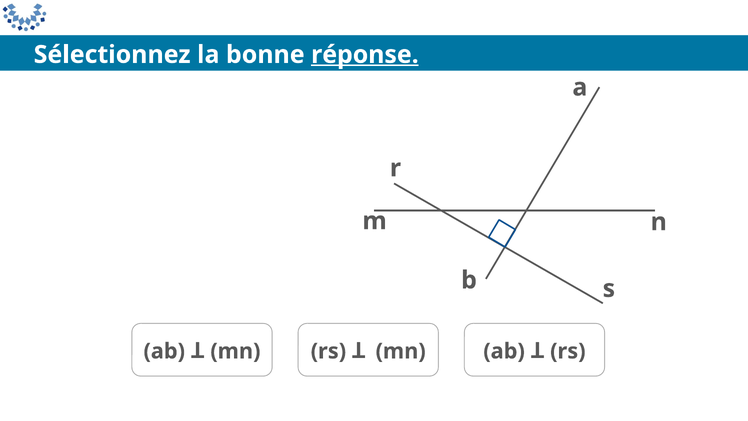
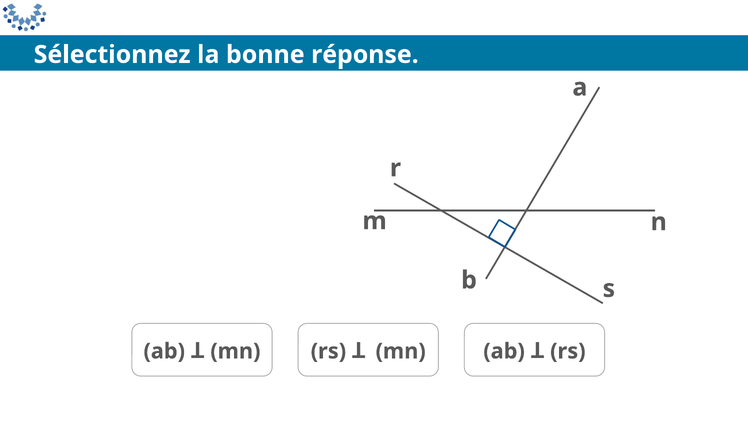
réponse underline: present -> none
